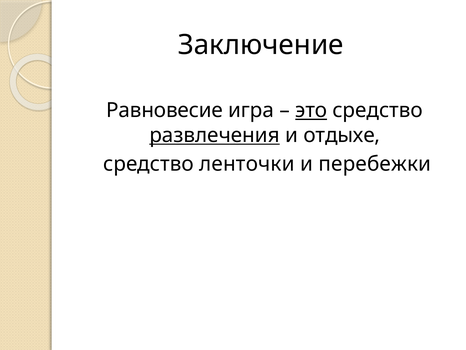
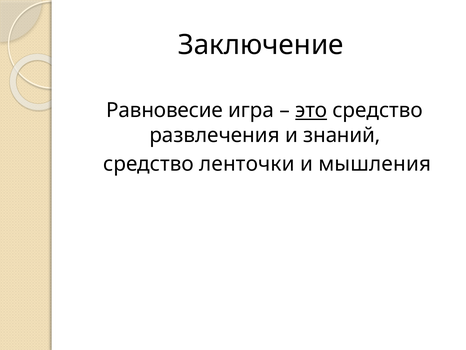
развлечения underline: present -> none
отдыхе: отдыхе -> знаний
перебежки: перебежки -> мышления
